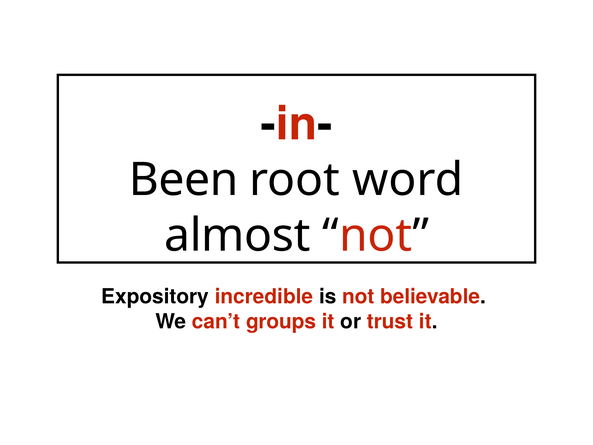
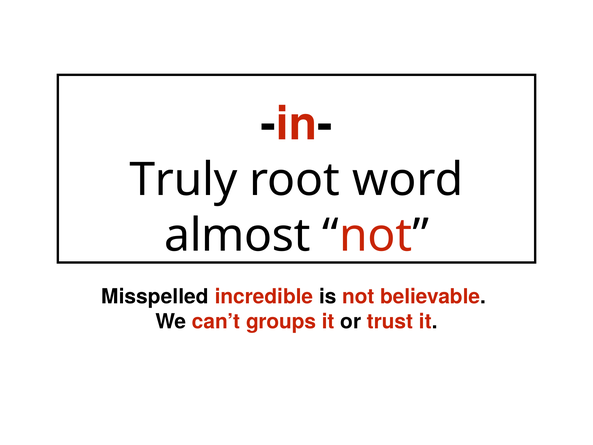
Been: Been -> Truly
Expository: Expository -> Misspelled
